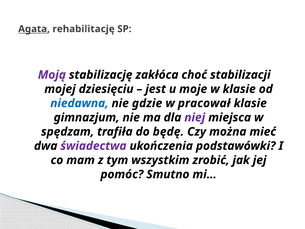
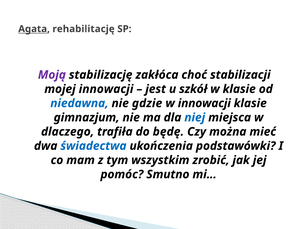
mojej dziesięciu: dziesięciu -> innowacji
moje: moje -> szkół
w pracował: pracował -> innowacji
niej colour: purple -> blue
spędzam: spędzam -> dlaczego
świadectwa colour: purple -> blue
